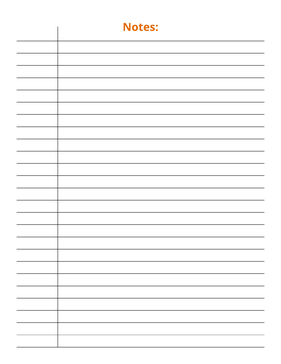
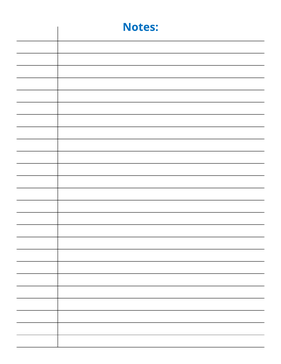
Notes colour: orange -> blue
